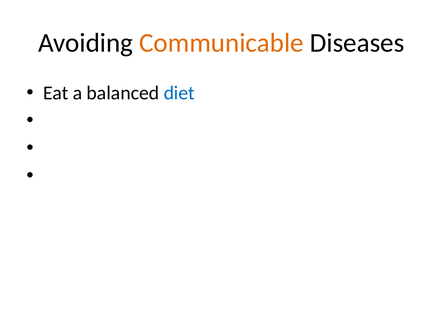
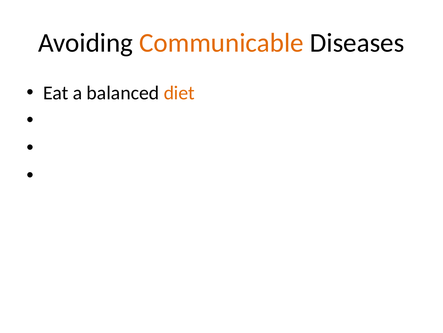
diet colour: blue -> orange
